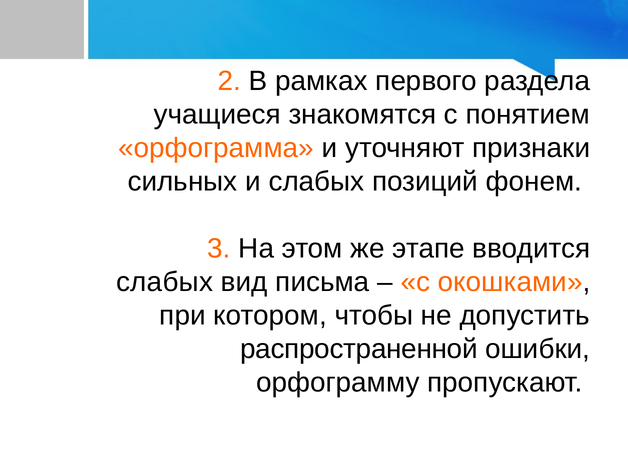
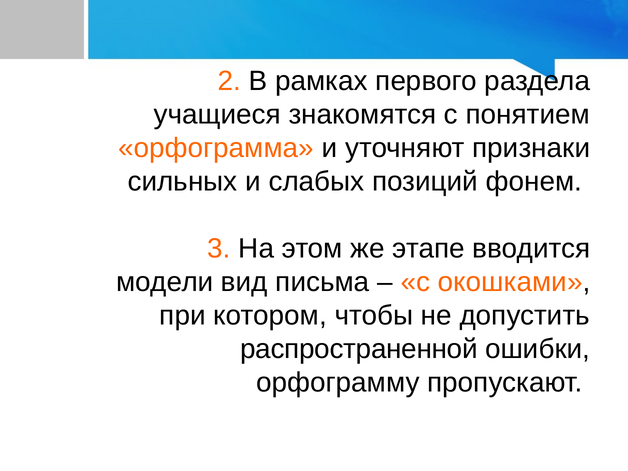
слабых at (165, 282): слабых -> модели
